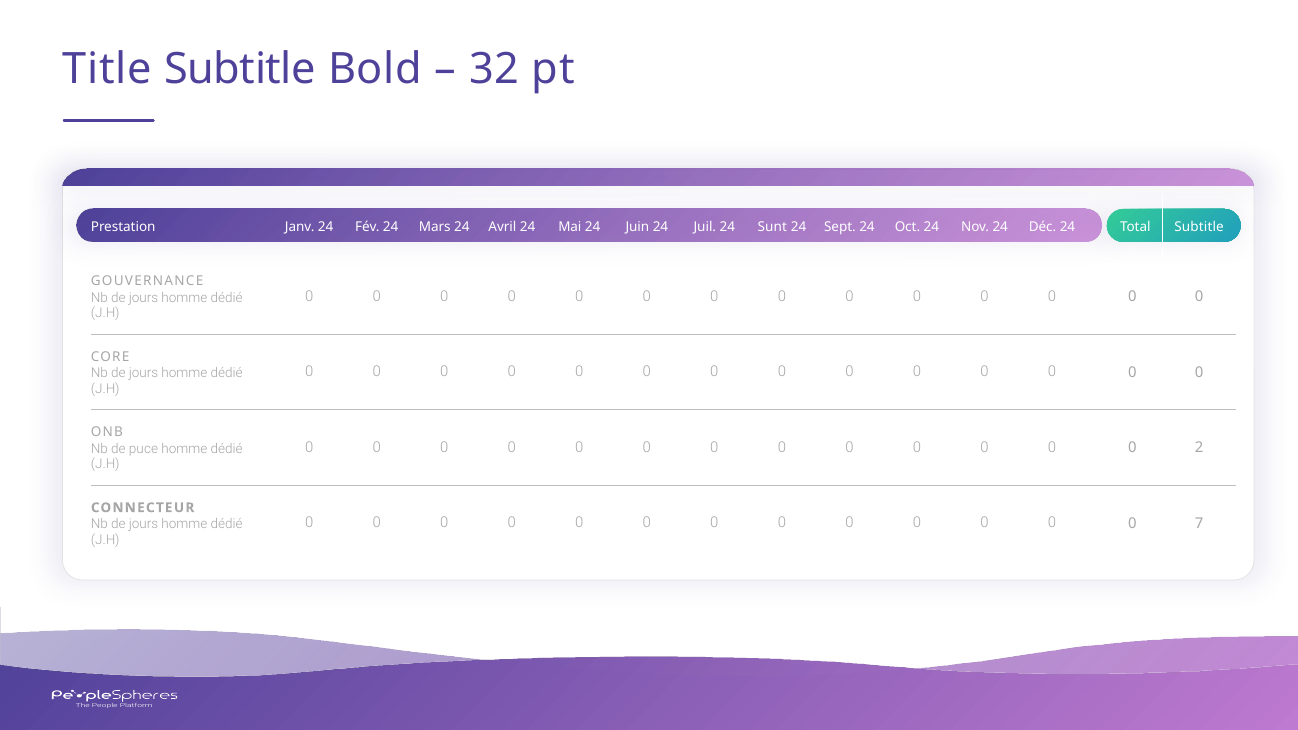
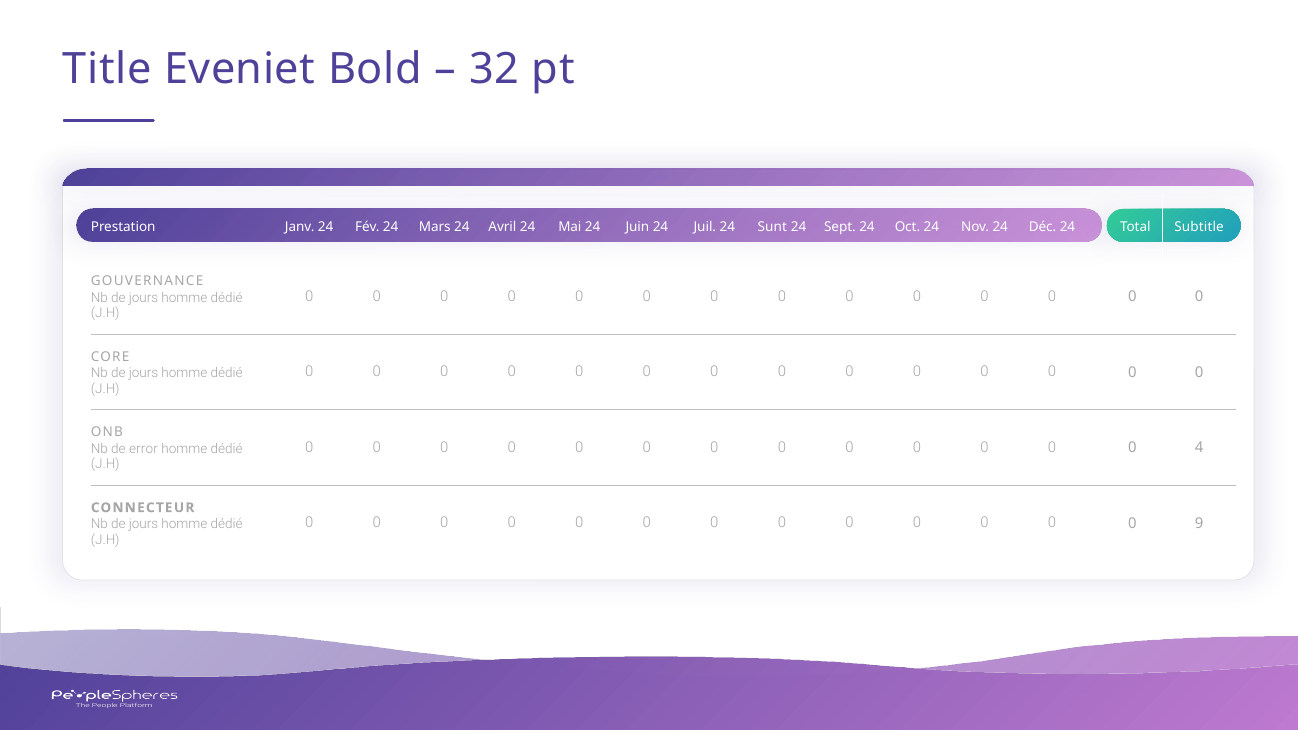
Title Subtitle: Subtitle -> Eveniet
2: 2 -> 4
puce: puce -> error
7: 7 -> 9
